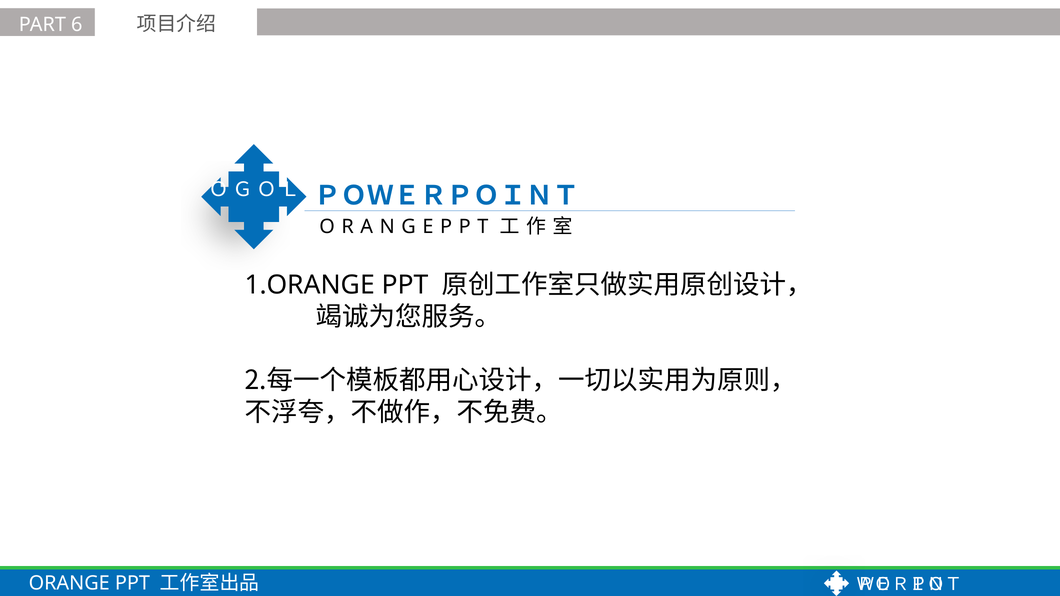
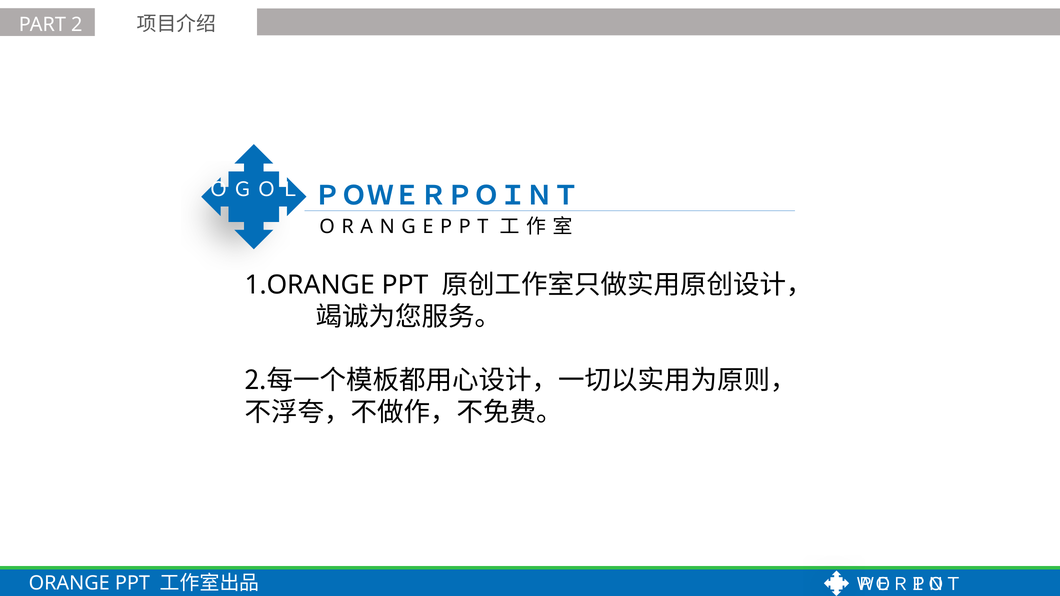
6: 6 -> 2
